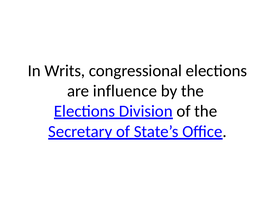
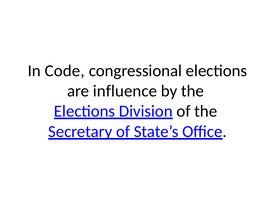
Writs: Writs -> Code
